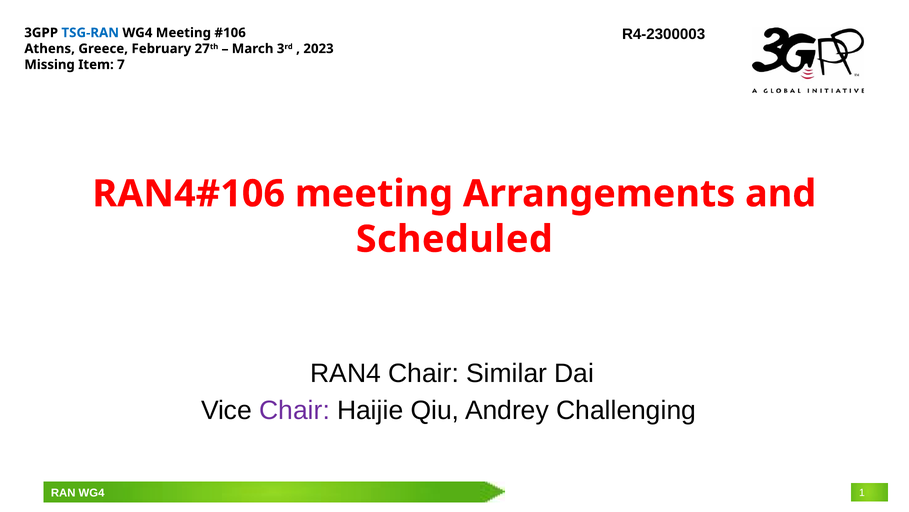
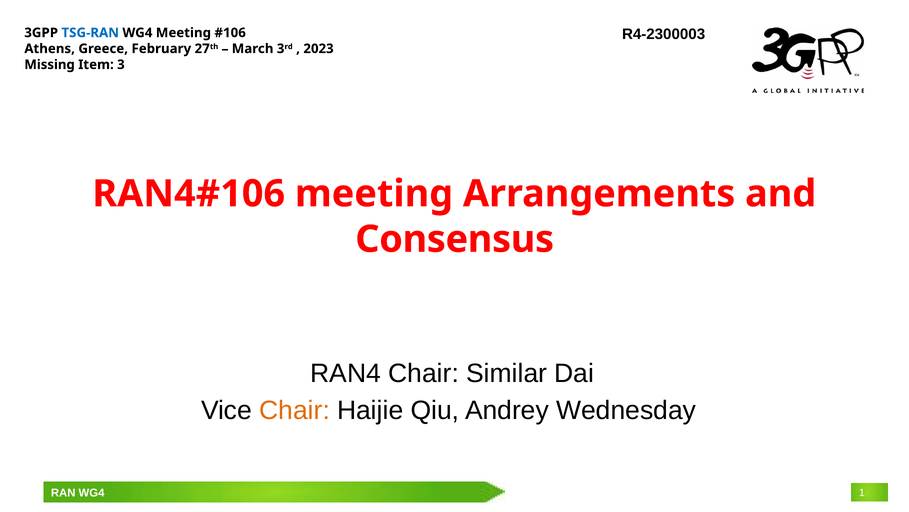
7: 7 -> 3
Scheduled: Scheduled -> Consensus
Chair at (295, 410) colour: purple -> orange
Challenging: Challenging -> Wednesday
